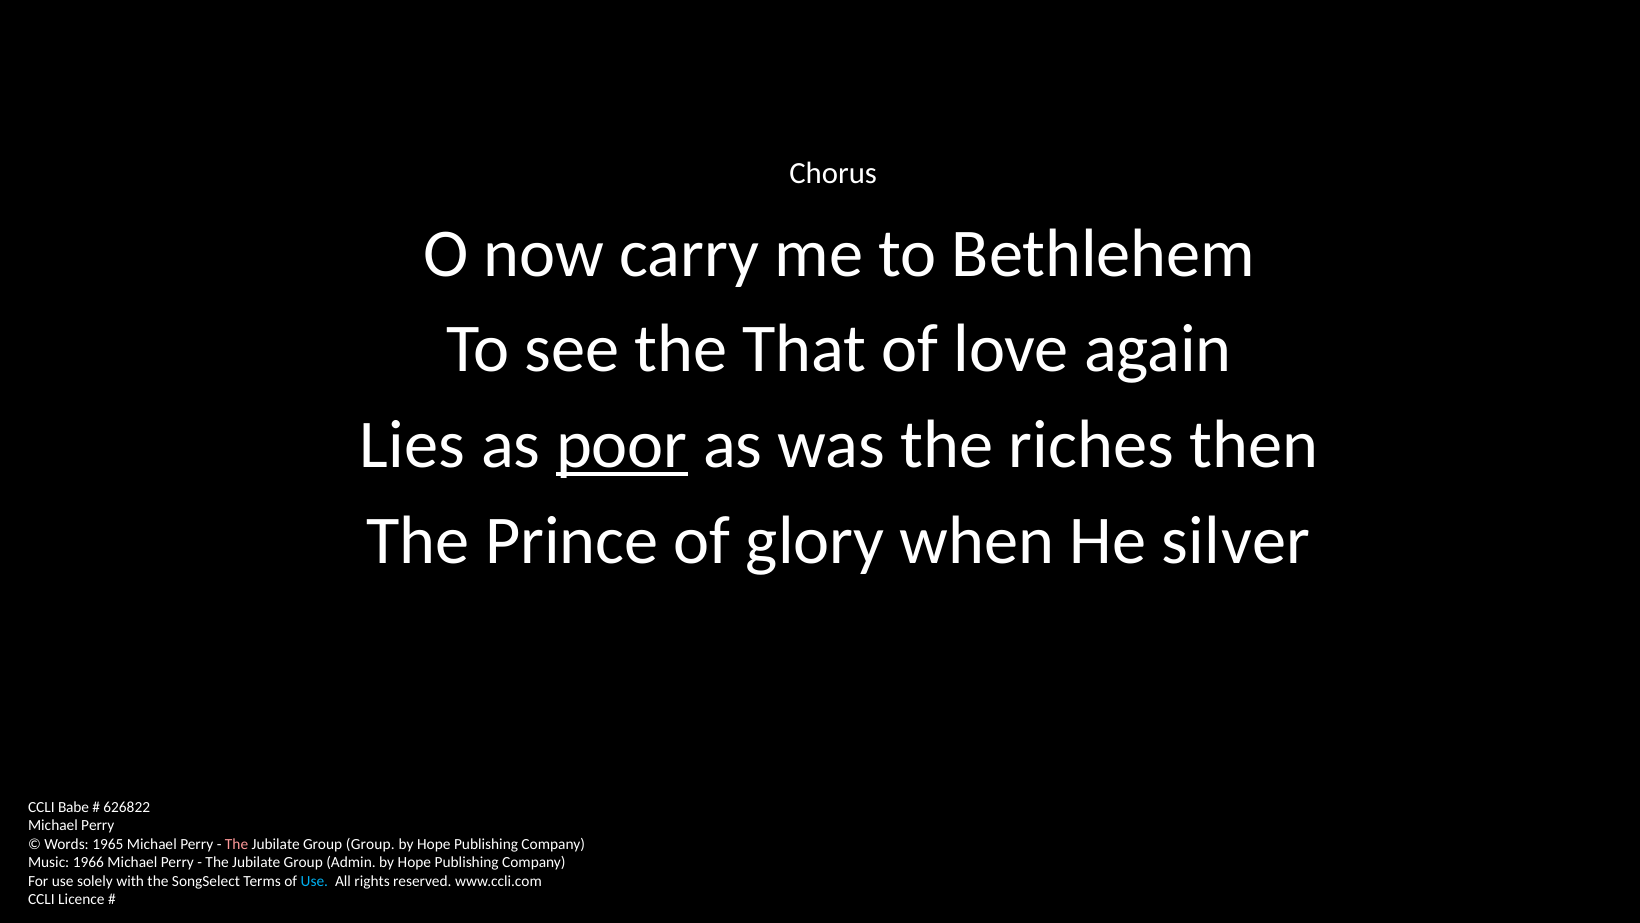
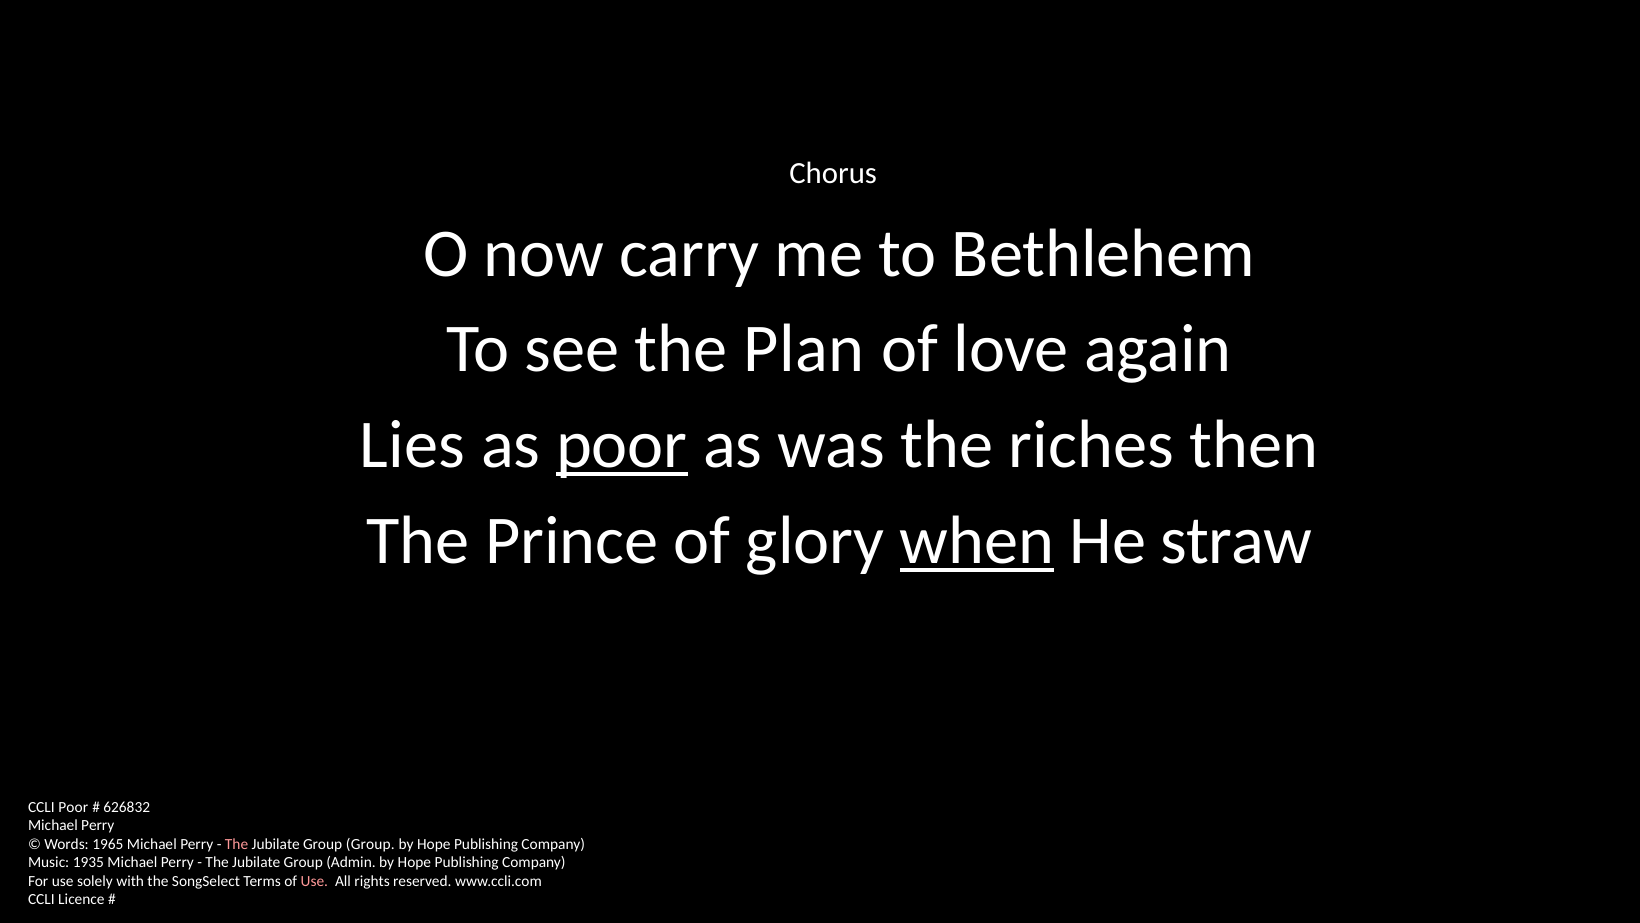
That: That -> Plan
when underline: none -> present
silver: silver -> straw
CCLI Babe: Babe -> Poor
626822: 626822 -> 626832
1966: 1966 -> 1935
Use at (314, 881) colour: light blue -> pink
